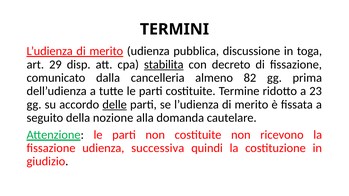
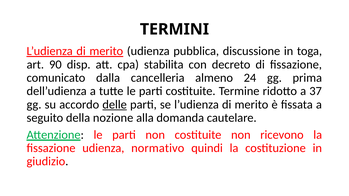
29: 29 -> 90
stabilita underline: present -> none
82: 82 -> 24
23: 23 -> 37
successiva: successiva -> normativo
